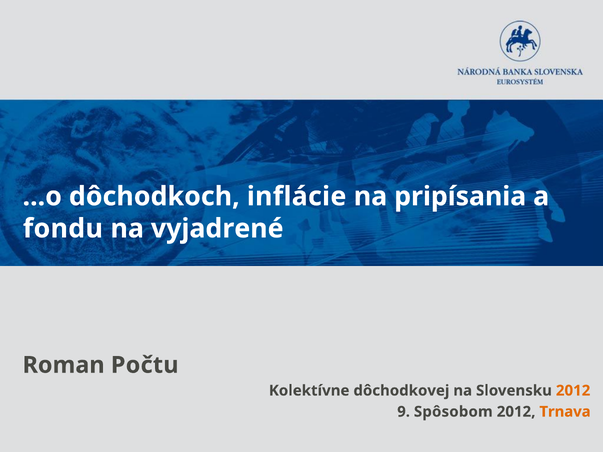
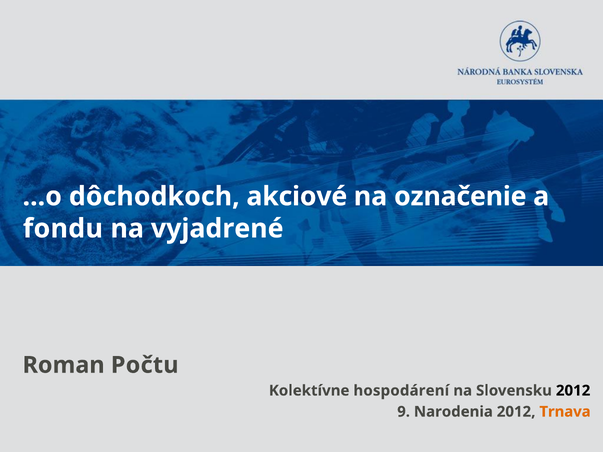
inflácie: inflácie -> akciové
pripísania: pripísania -> označenie
dôchodkovej: dôchodkovej -> hospodárení
2012 at (573, 391) colour: orange -> black
Spôsobom: Spôsobom -> Narodenia
